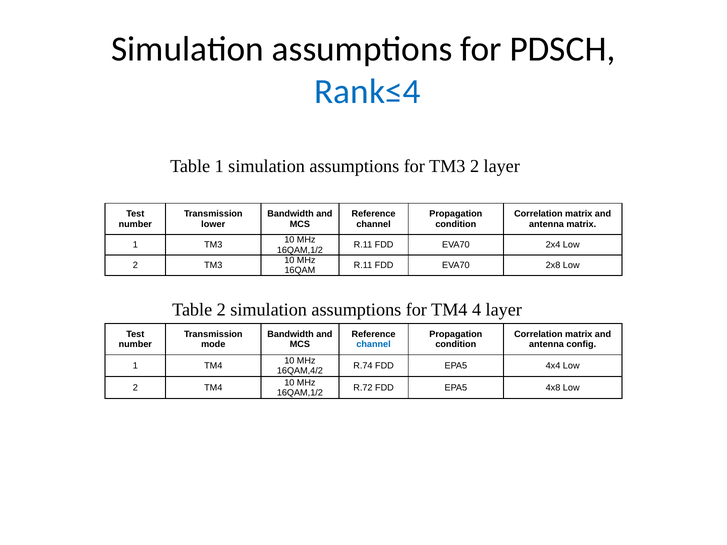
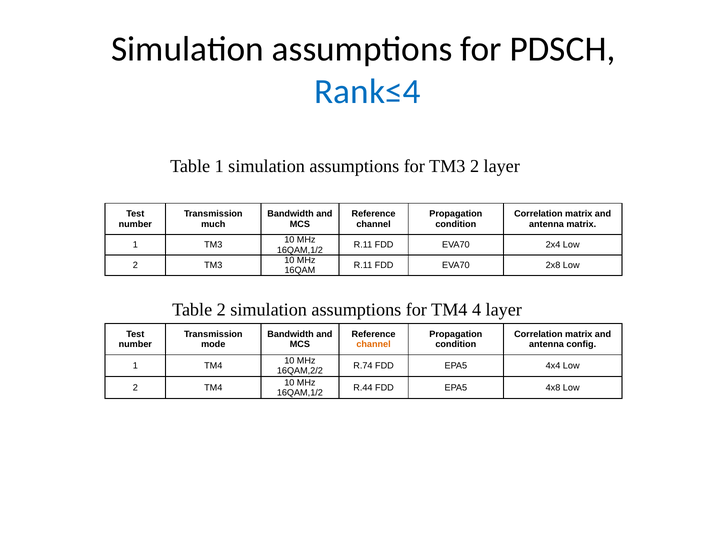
lower: lower -> much
channel at (374, 344) colour: blue -> orange
16QAM,4/2: 16QAM,4/2 -> 16QAM,2/2
R.72: R.72 -> R.44
